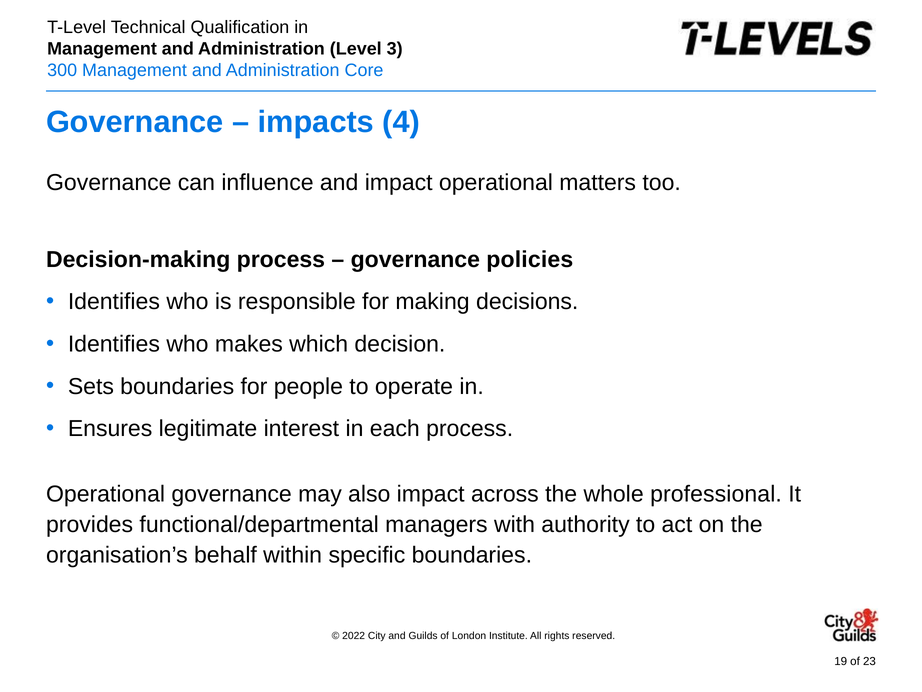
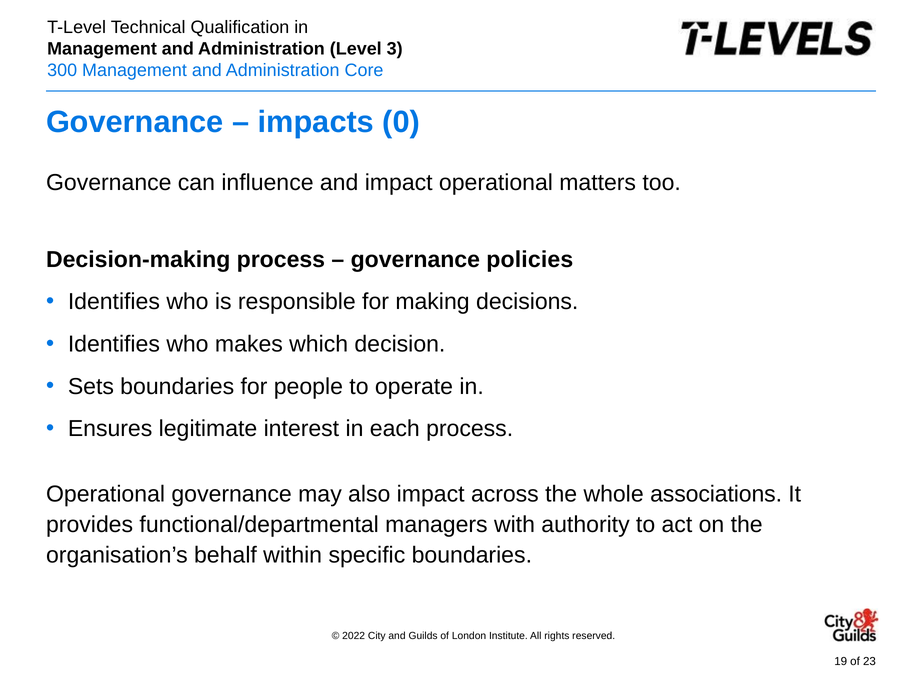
4: 4 -> 0
professional: professional -> associations
